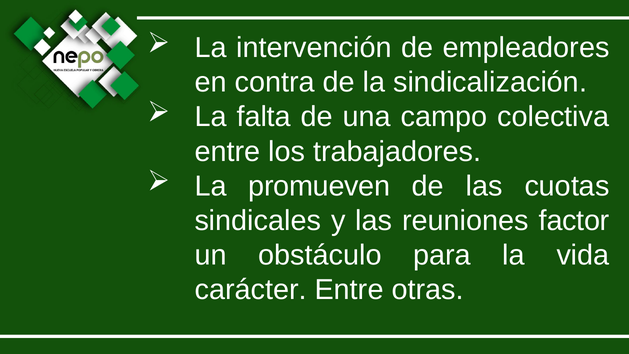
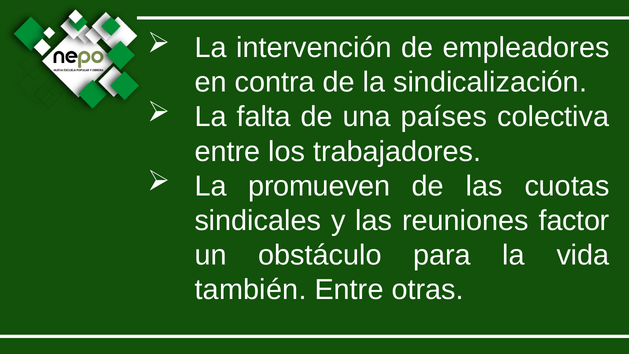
campo: campo -> países
carácter: carácter -> también
